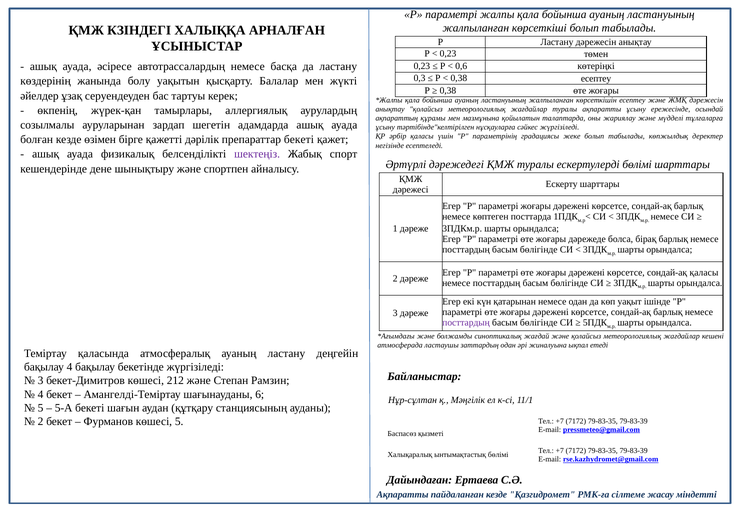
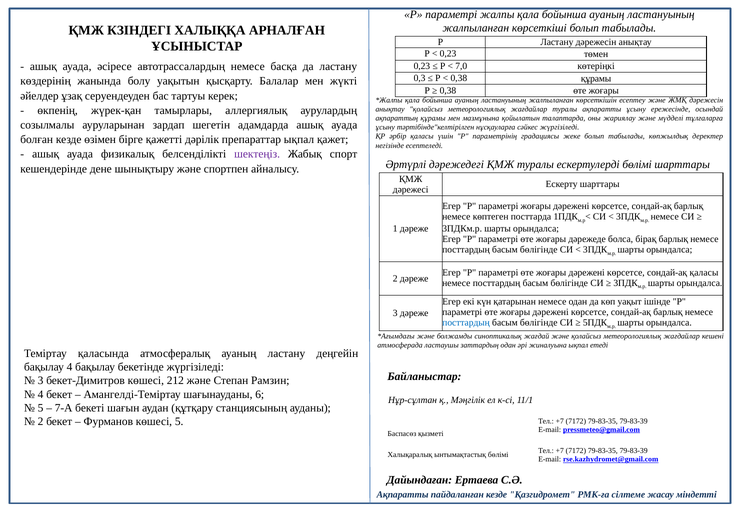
0,6: 0,6 -> 7,0
0,38 есептеу: есептеу -> құрамы
препараттар бекеті: бекеті -> ықпал
посттардың at (466, 323) colour: purple -> blue
5-А: 5-А -> 7-А
